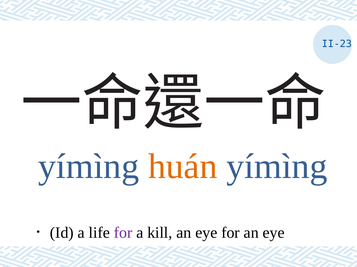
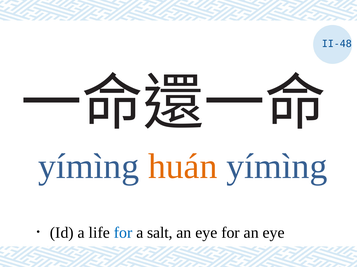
II-23: II-23 -> II-48
for at (123, 233) colour: purple -> blue
kill: kill -> salt
